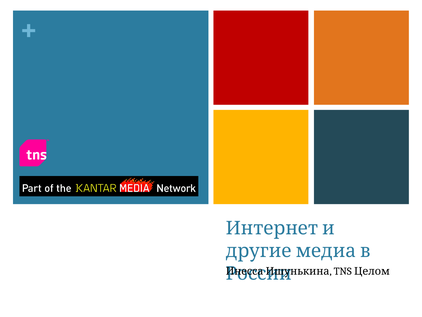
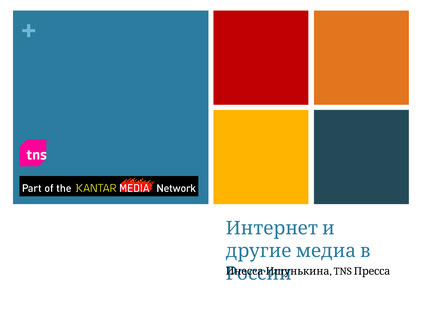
Целом: Целом -> Пресса
